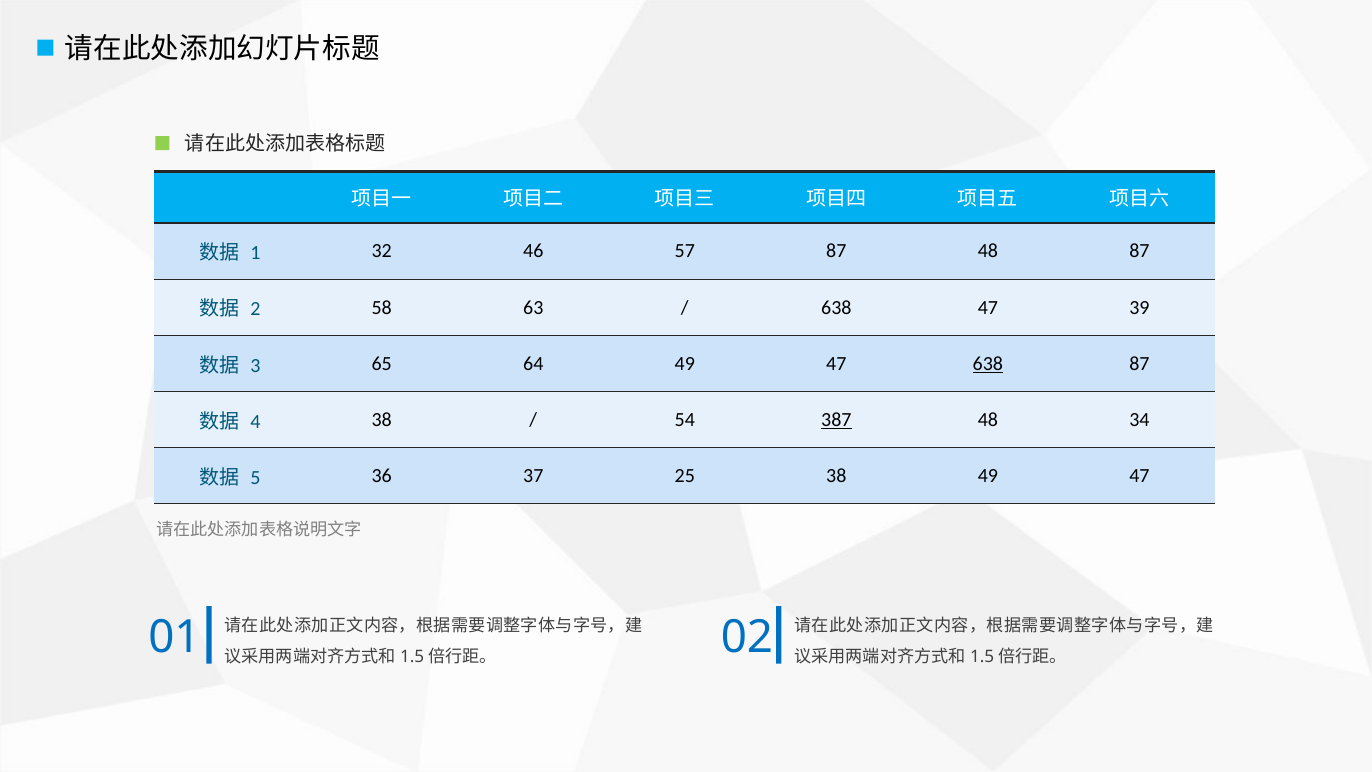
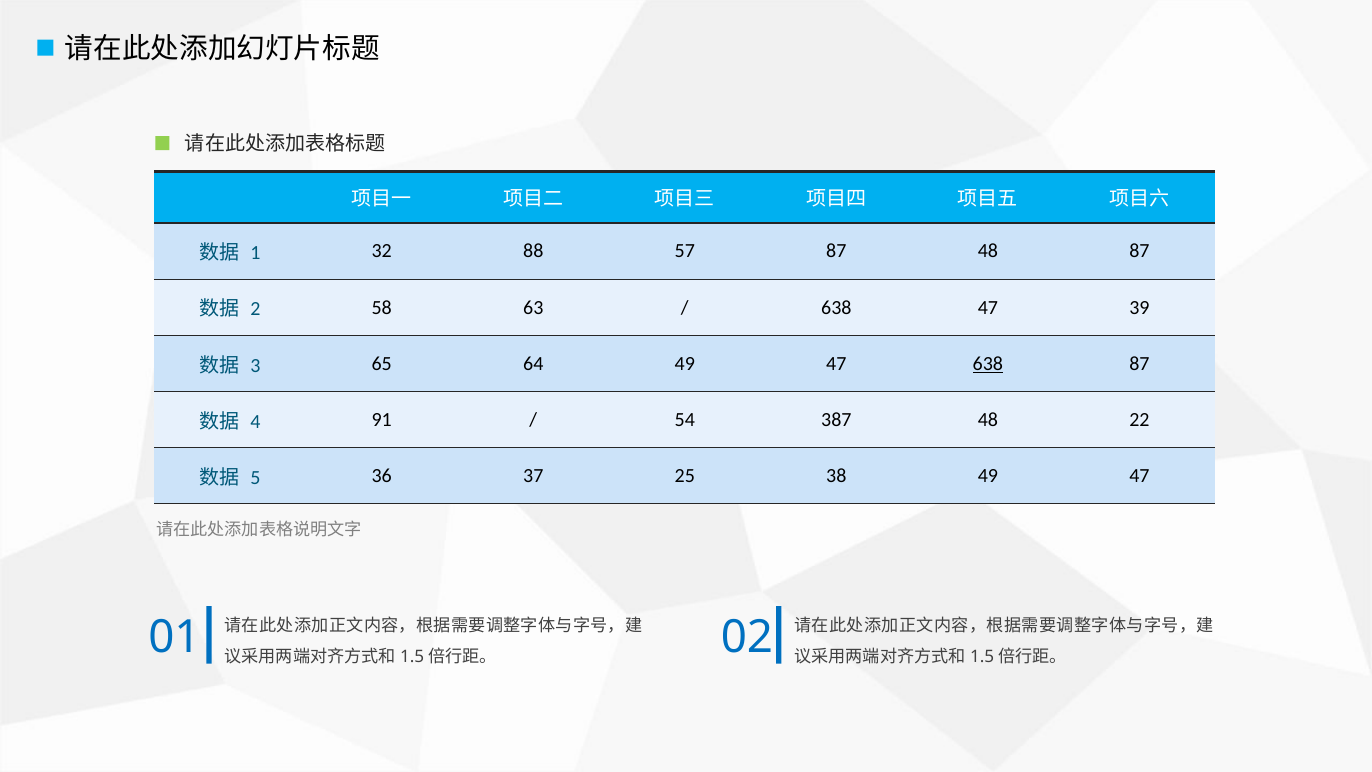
46: 46 -> 88
4 38: 38 -> 91
387 underline: present -> none
34: 34 -> 22
